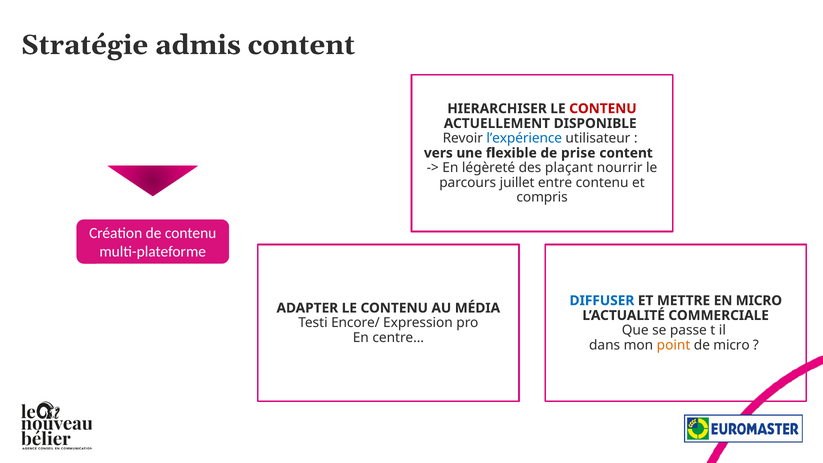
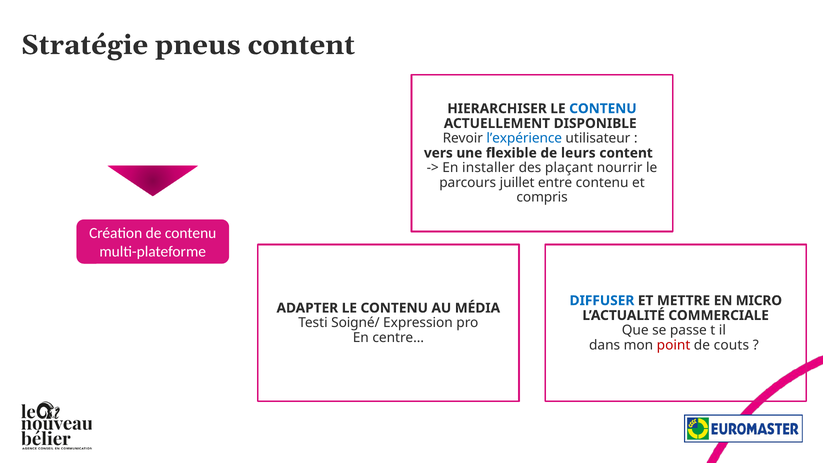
admis: admis -> pneus
CONTENU at (603, 109) colour: red -> blue
prise: prise -> leurs
légèreté: légèreté -> installer
Encore/: Encore/ -> Soigné/
point colour: orange -> red
de micro: micro -> couts
